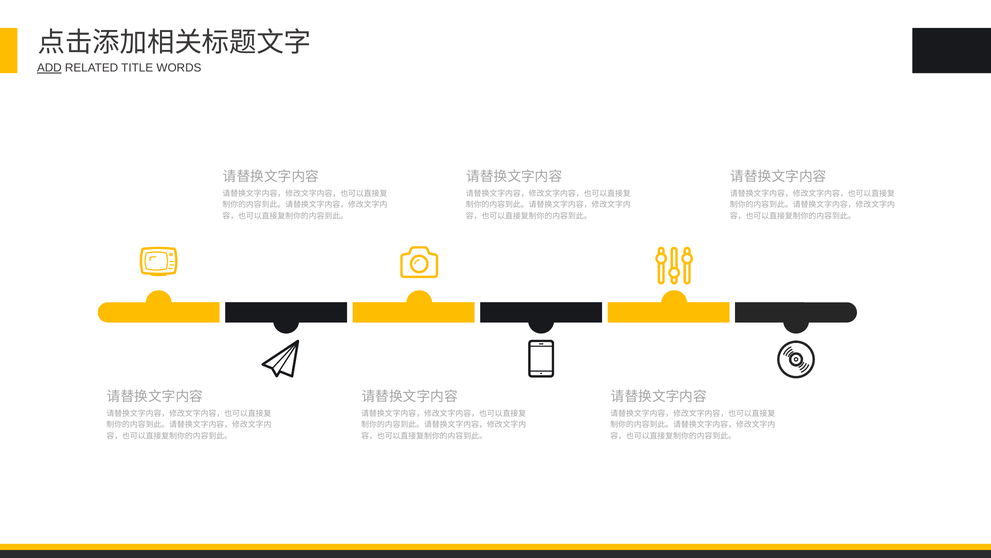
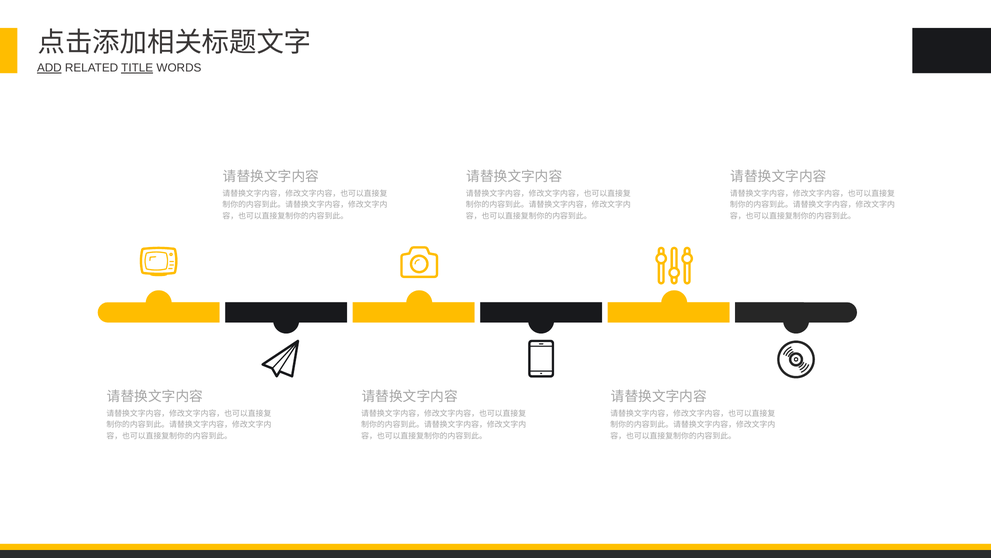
TITLE underline: none -> present
